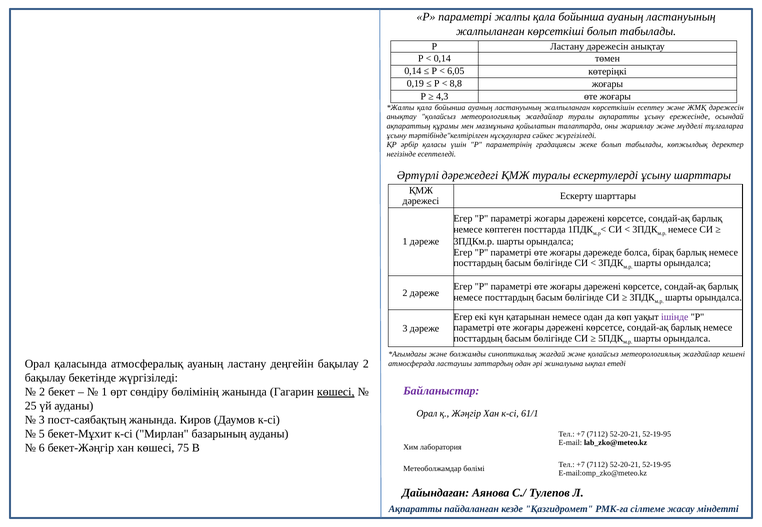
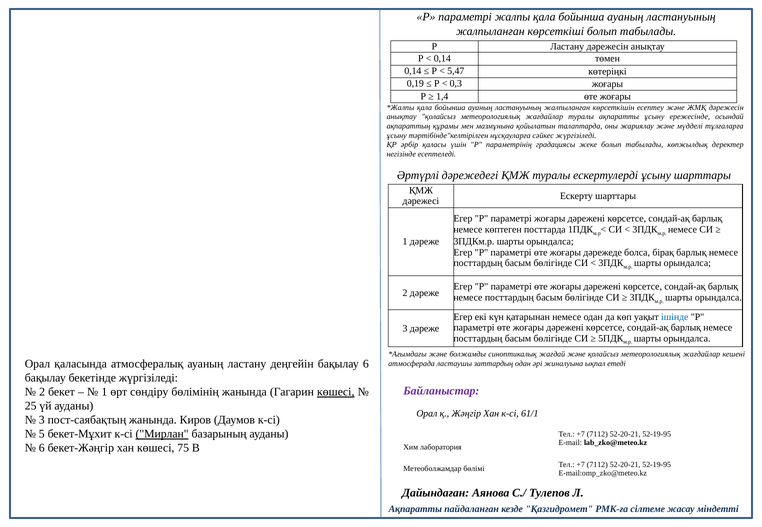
6,05: 6,05 -> 5,47
8,8: 8,8 -> 0,3
4,3: 4,3 -> 1,4
ішінде colour: purple -> blue
бақылау 2: 2 -> 6
Мирлан underline: none -> present
